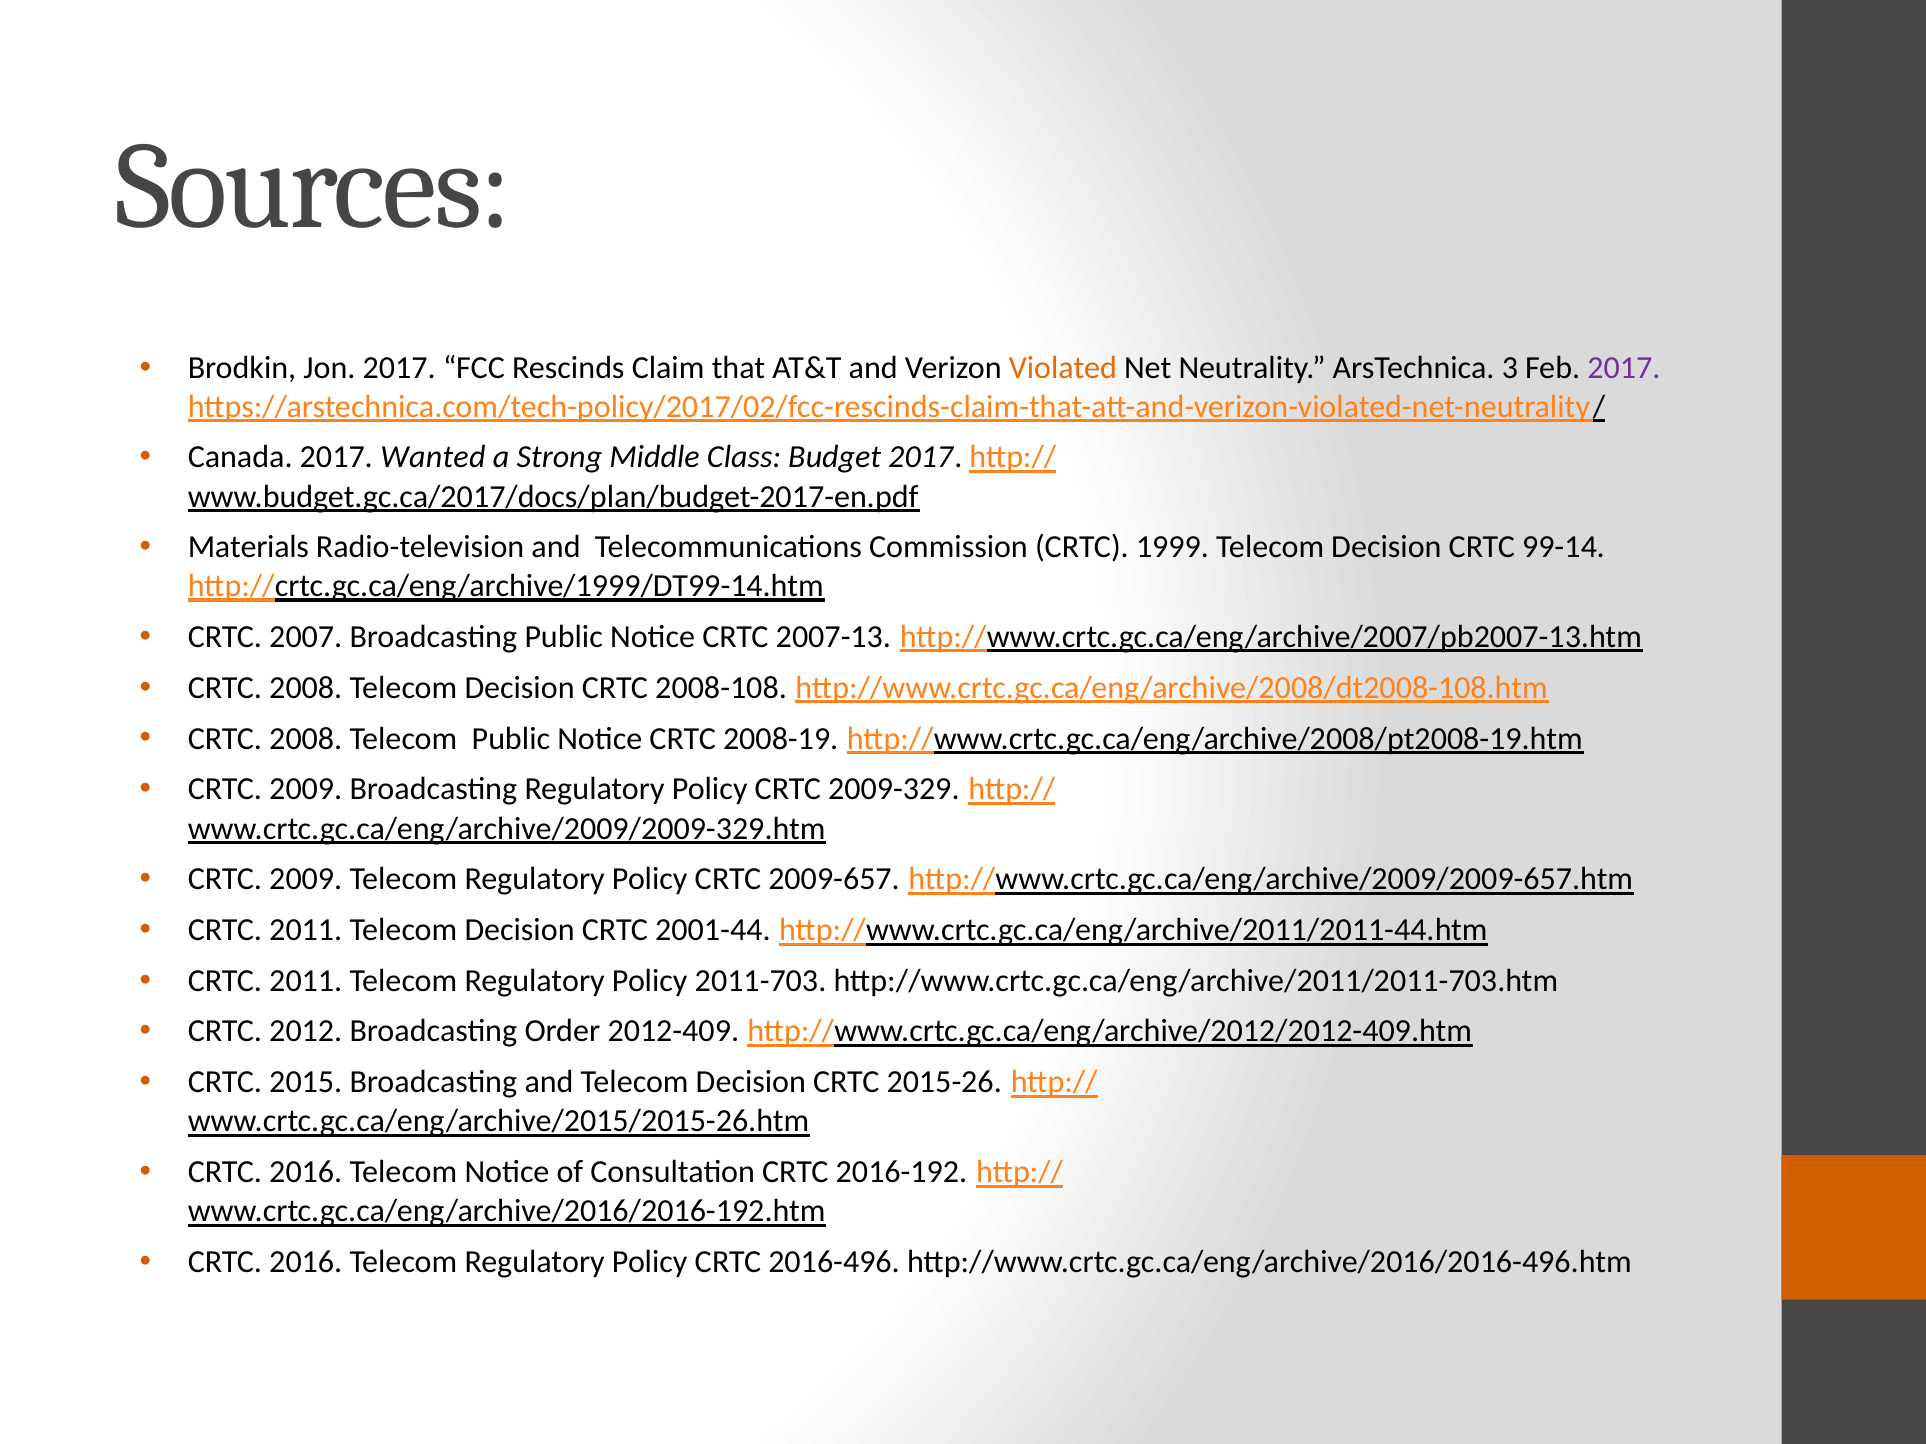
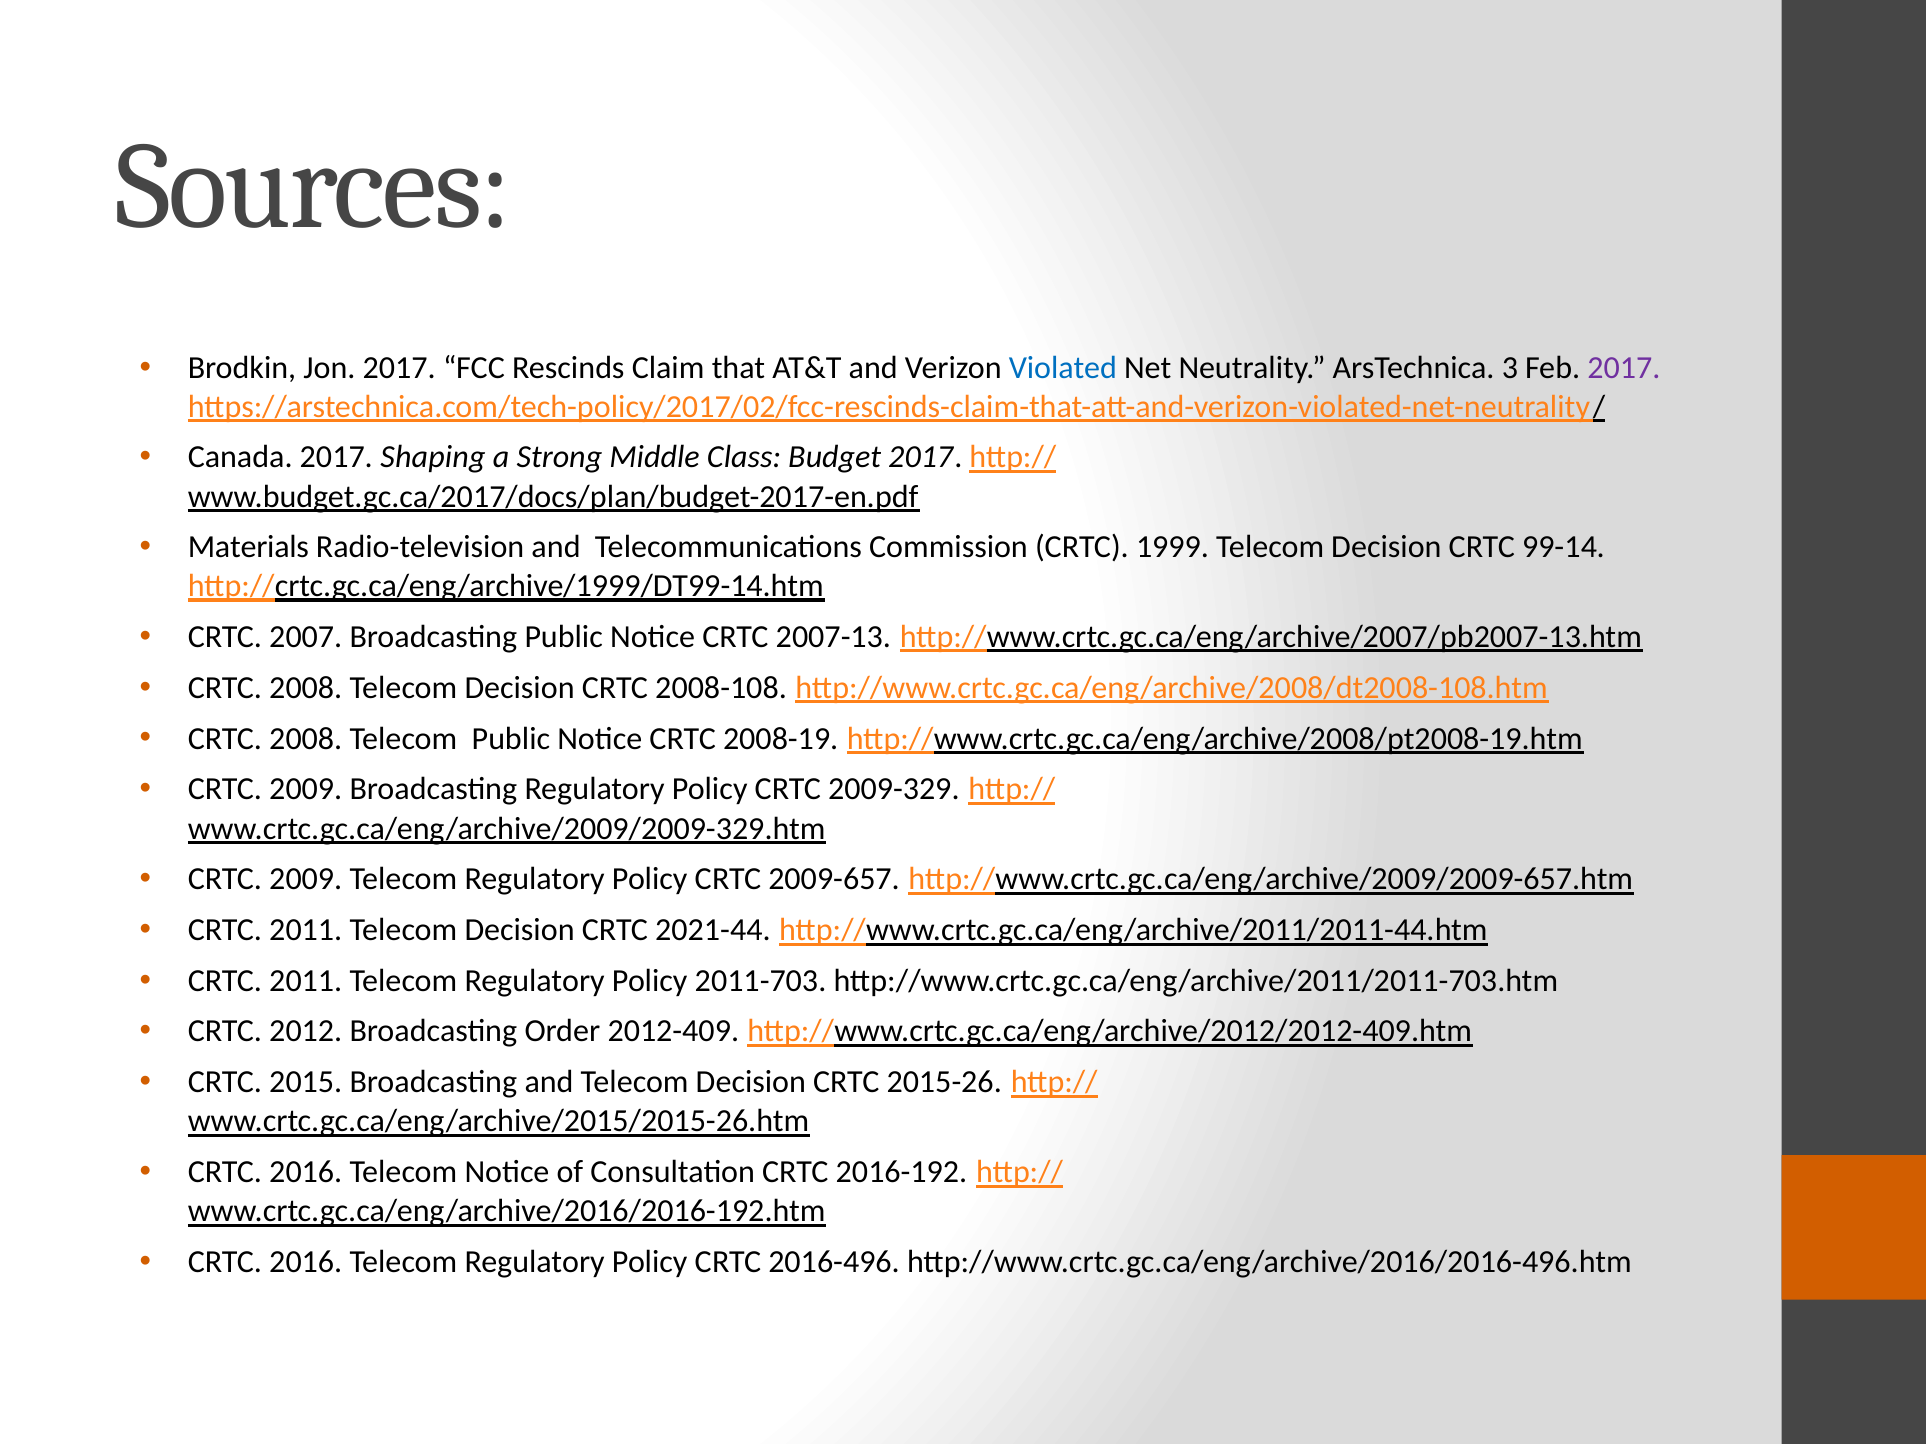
Violated colour: orange -> blue
Wanted: Wanted -> Shaping
2001-44: 2001-44 -> 2021-44
